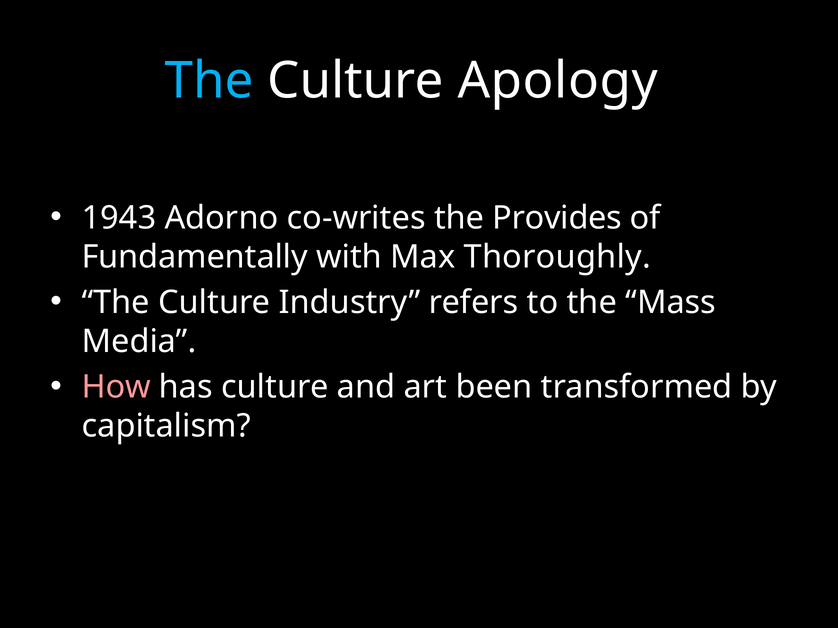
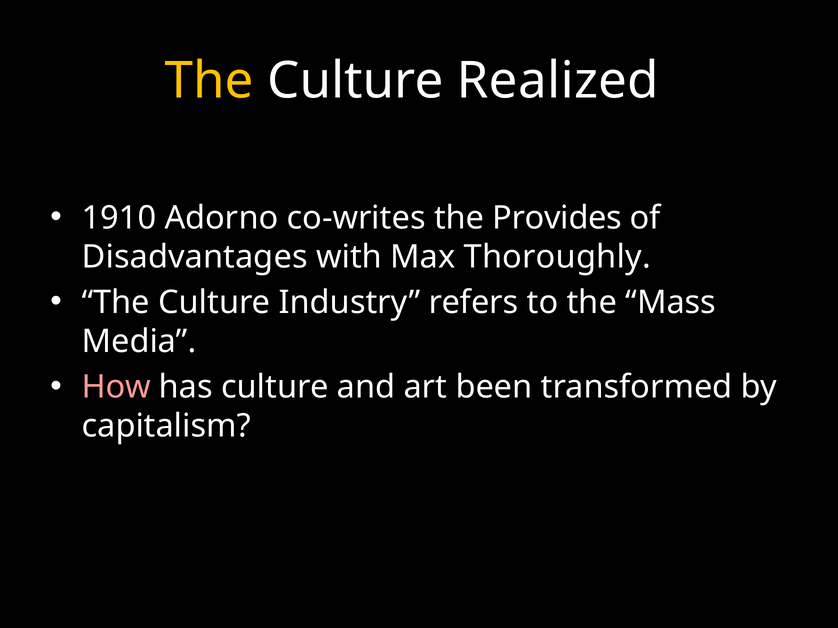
The at (209, 81) colour: light blue -> yellow
Apology: Apology -> Realized
1943: 1943 -> 1910
Fundamentally: Fundamentally -> Disadvantages
